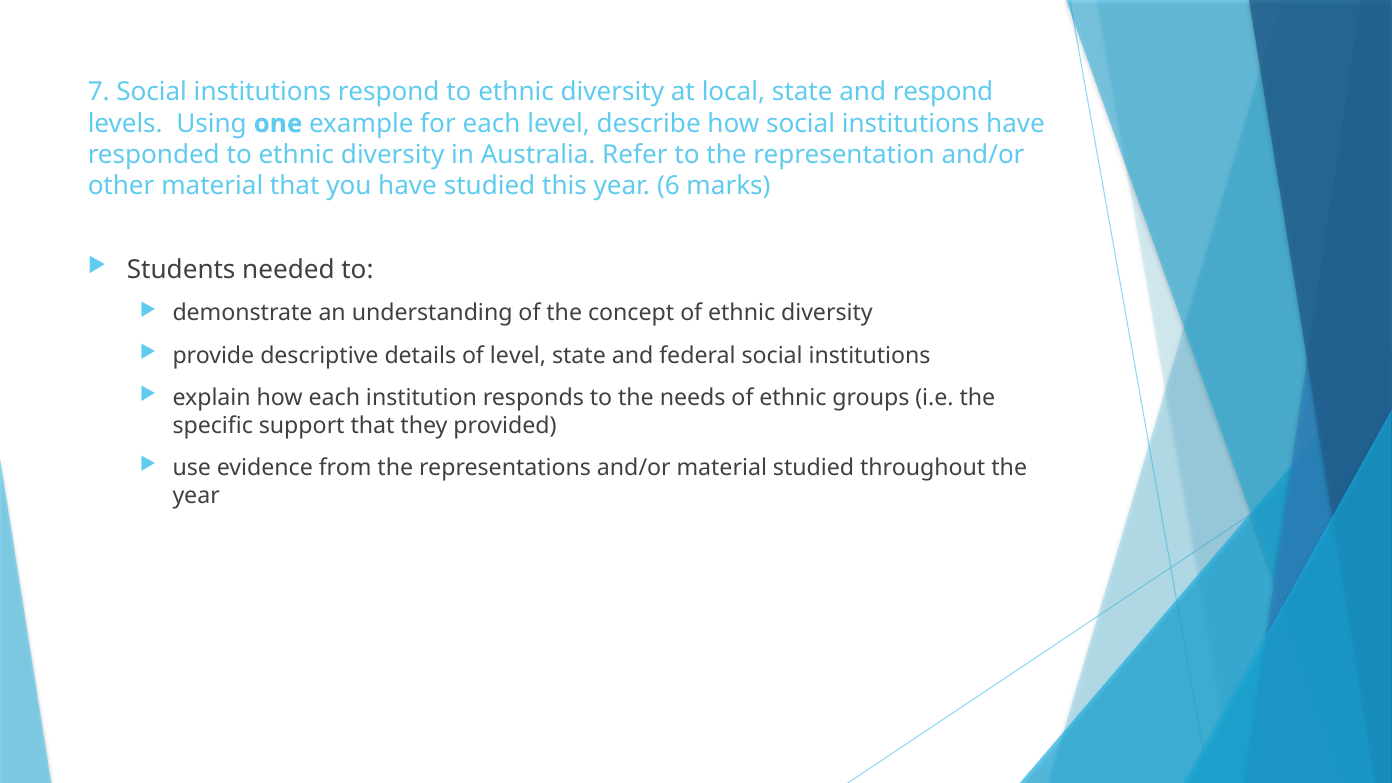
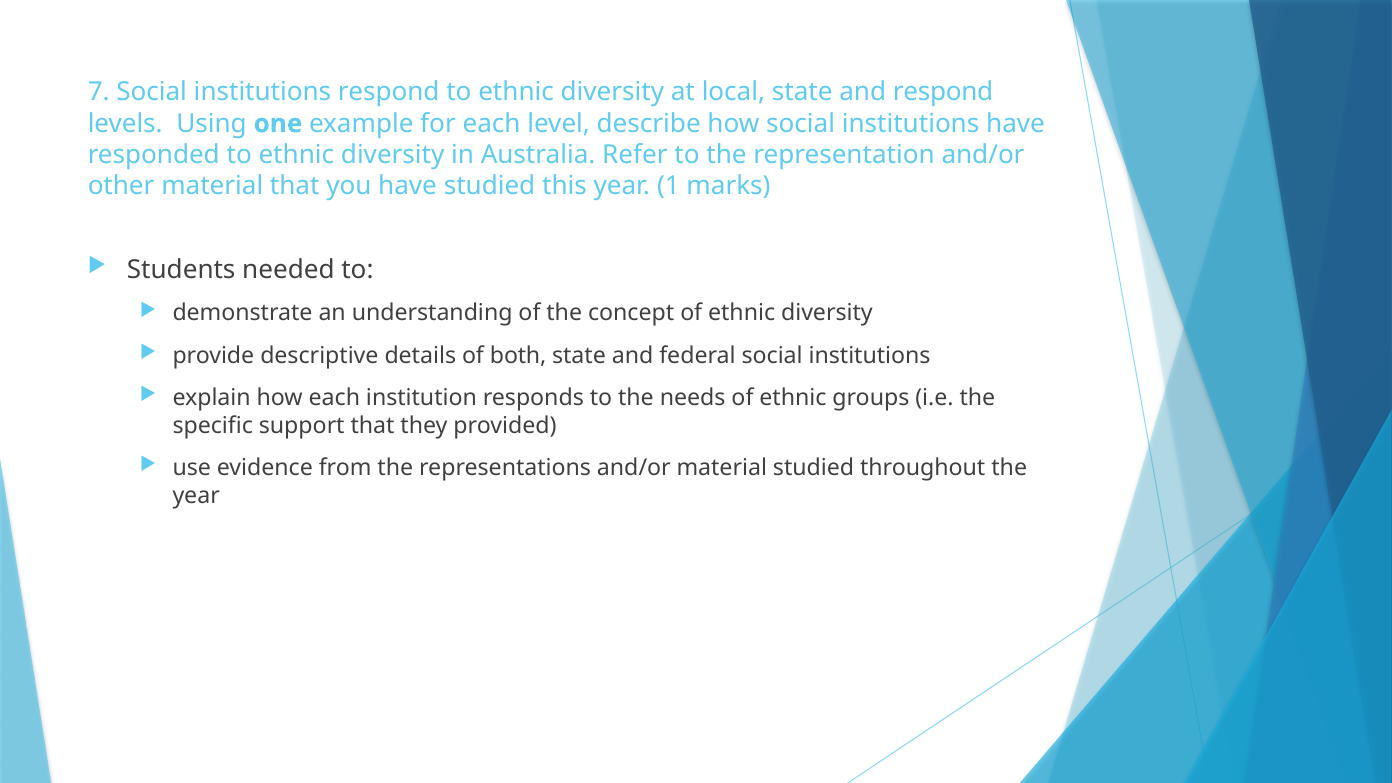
6: 6 -> 1
of level: level -> both
